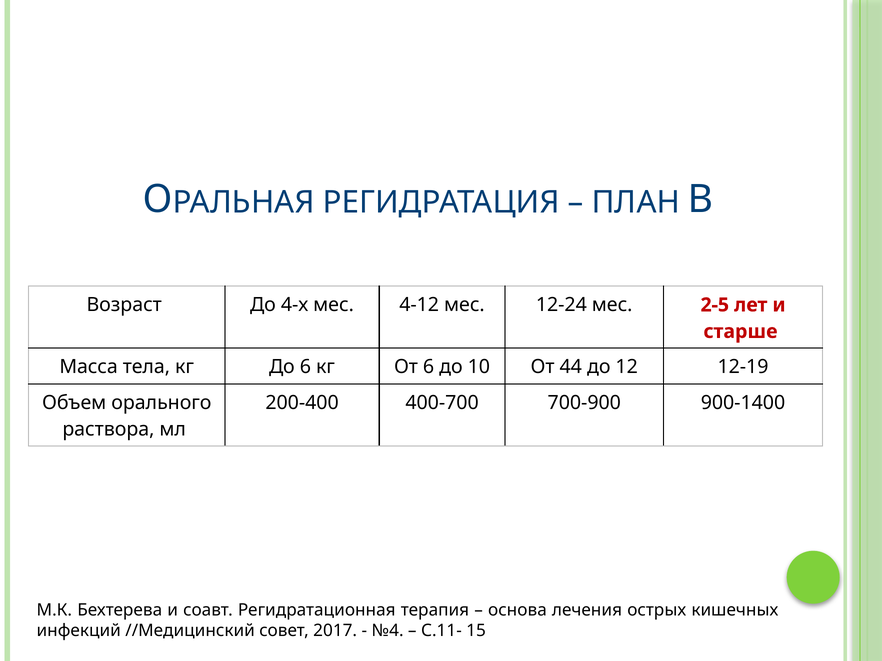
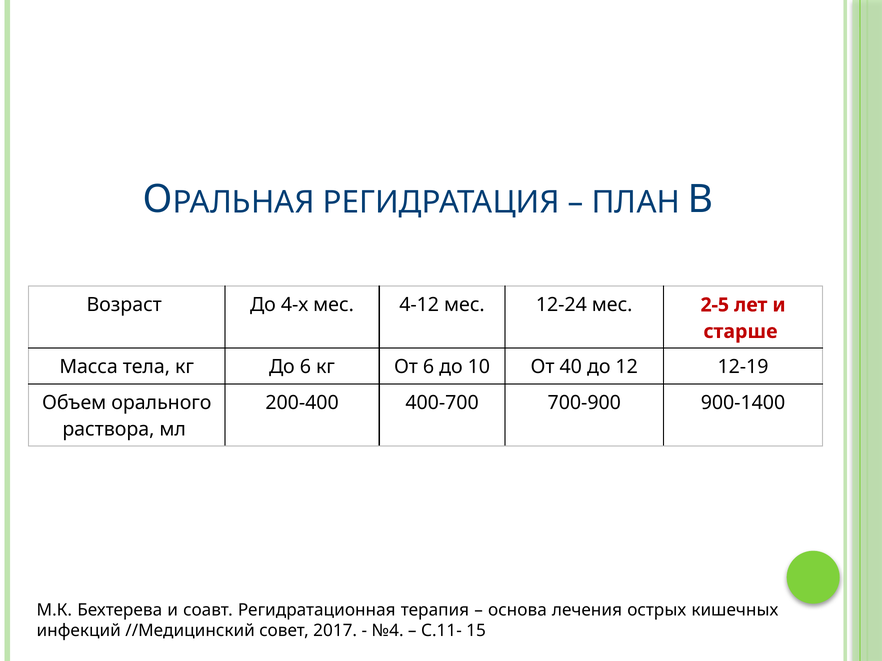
44: 44 -> 40
